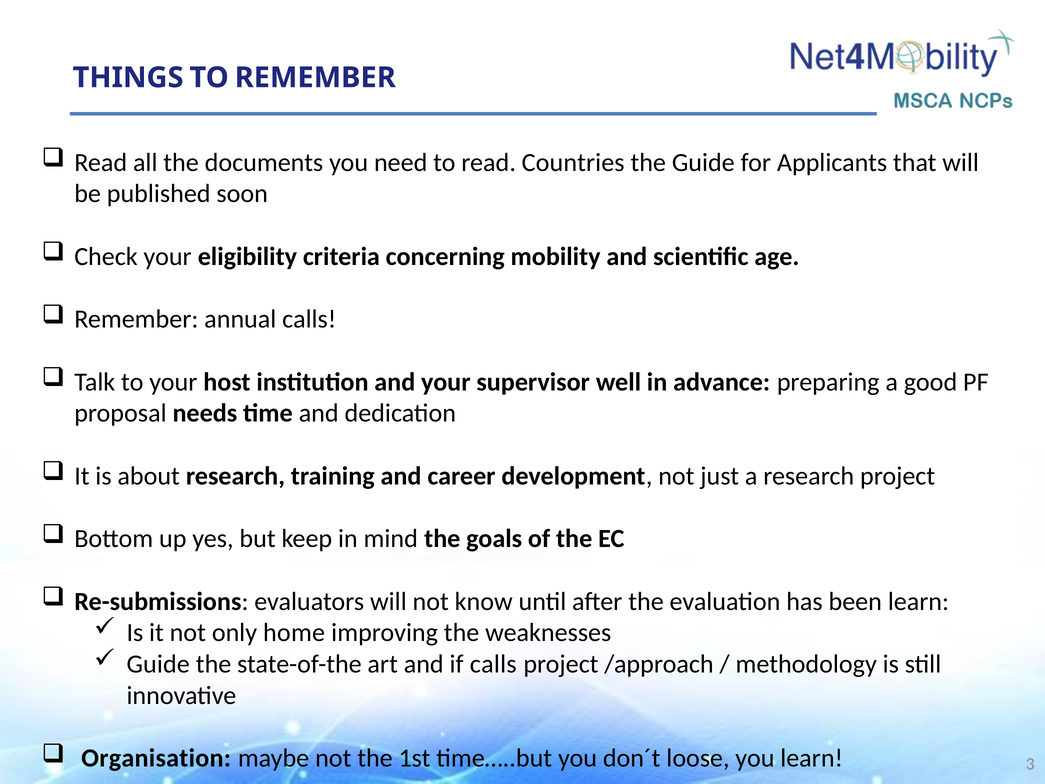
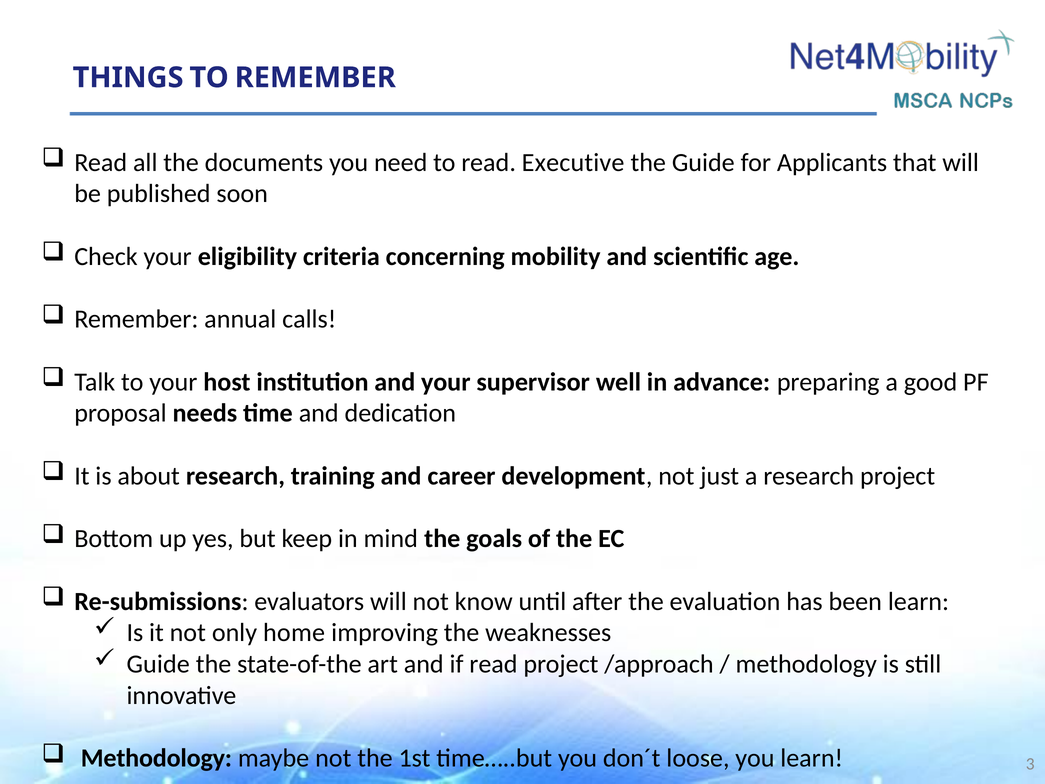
Countries: Countries -> Executive
if calls: calls -> read
Organisation at (156, 758): Organisation -> Methodology
